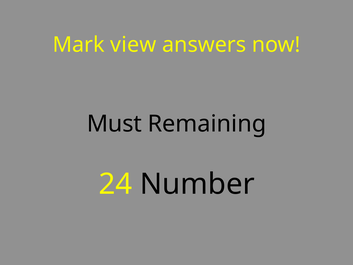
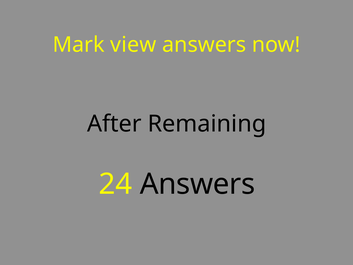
Must: Must -> After
24 Number: Number -> Answers
